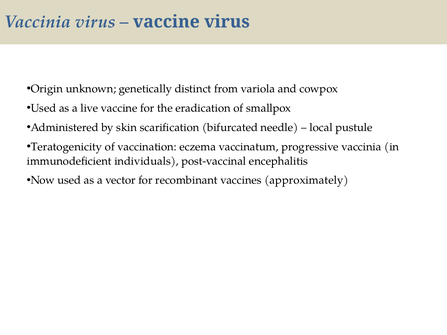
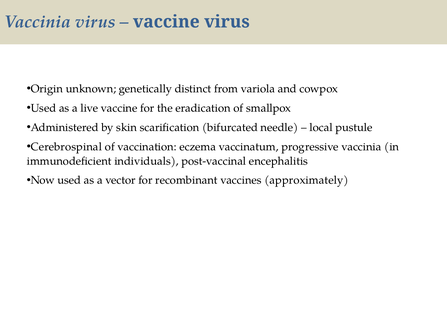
Teratogenicity: Teratogenicity -> Cerebrospinal
